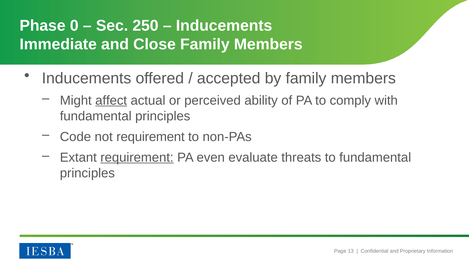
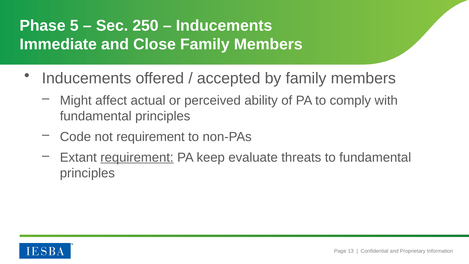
0: 0 -> 5
affect underline: present -> none
even: even -> keep
